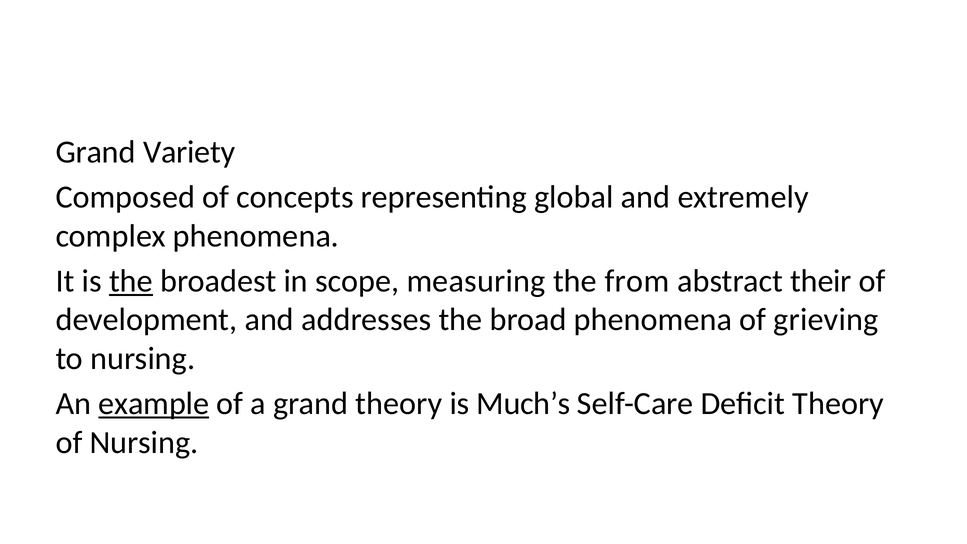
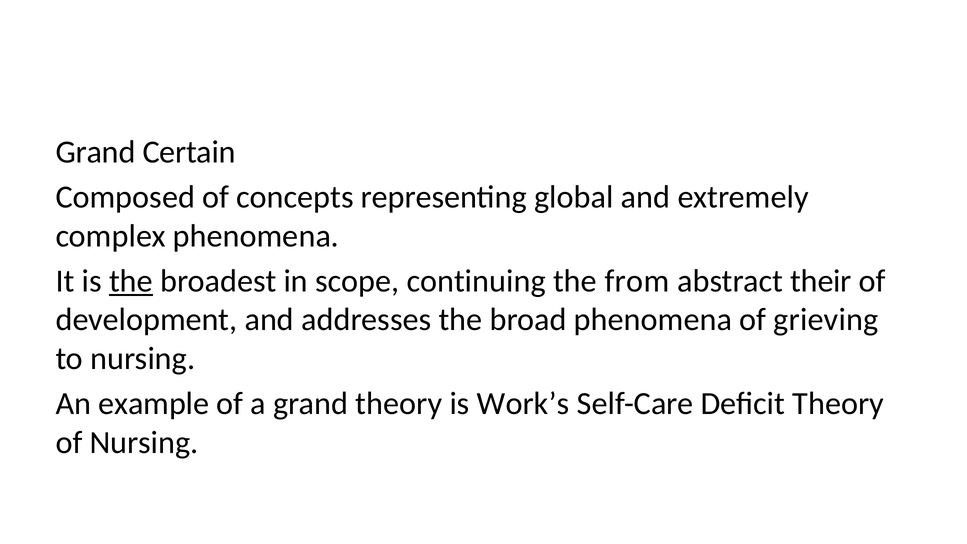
Variety: Variety -> Certain
measuring: measuring -> continuing
example underline: present -> none
Much’s: Much’s -> Work’s
